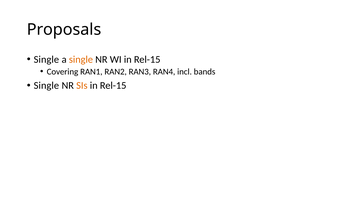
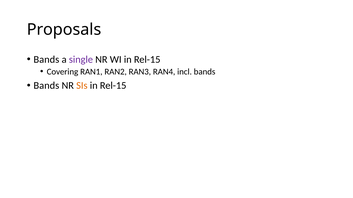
Single at (46, 60): Single -> Bands
single at (81, 60) colour: orange -> purple
Single at (46, 86): Single -> Bands
